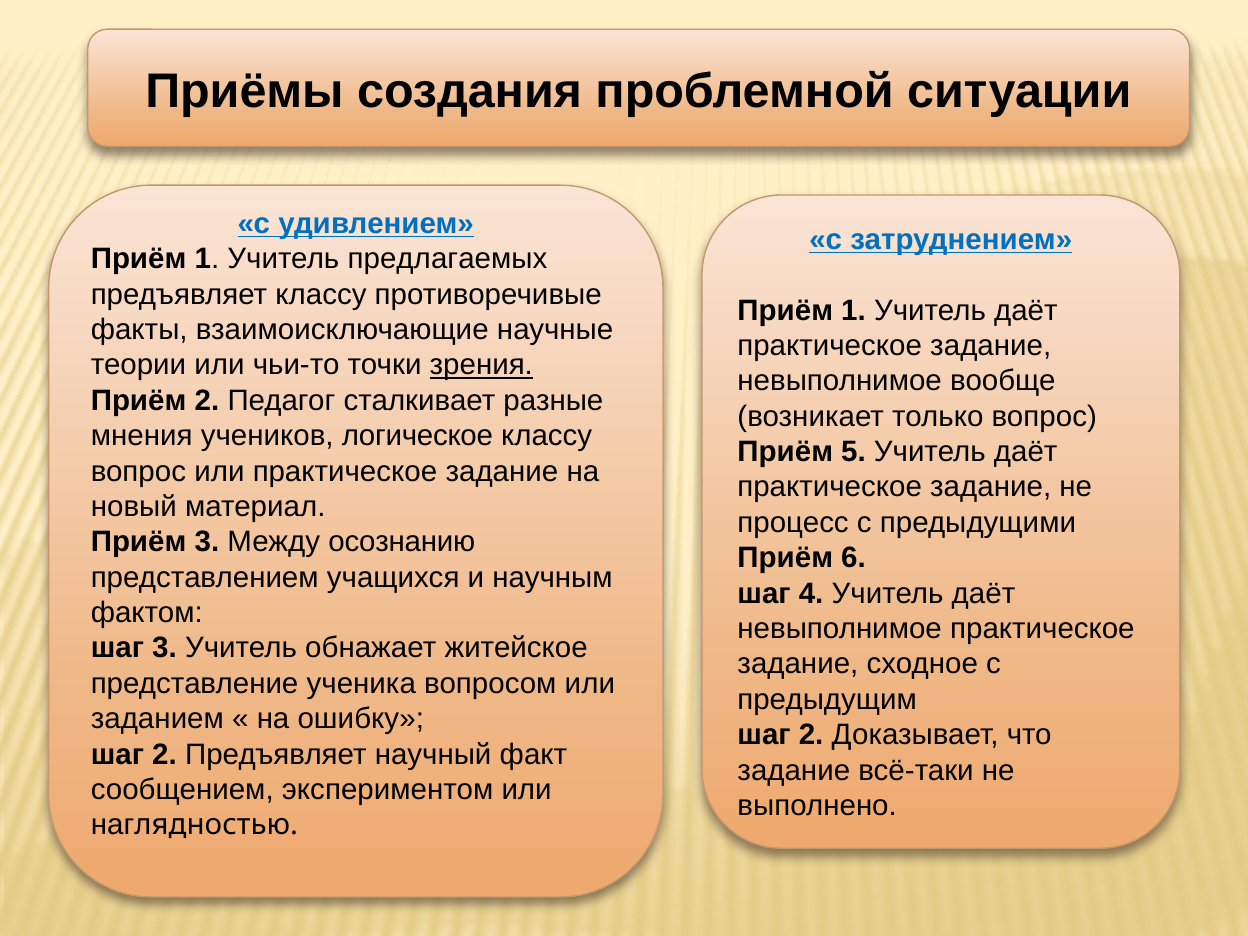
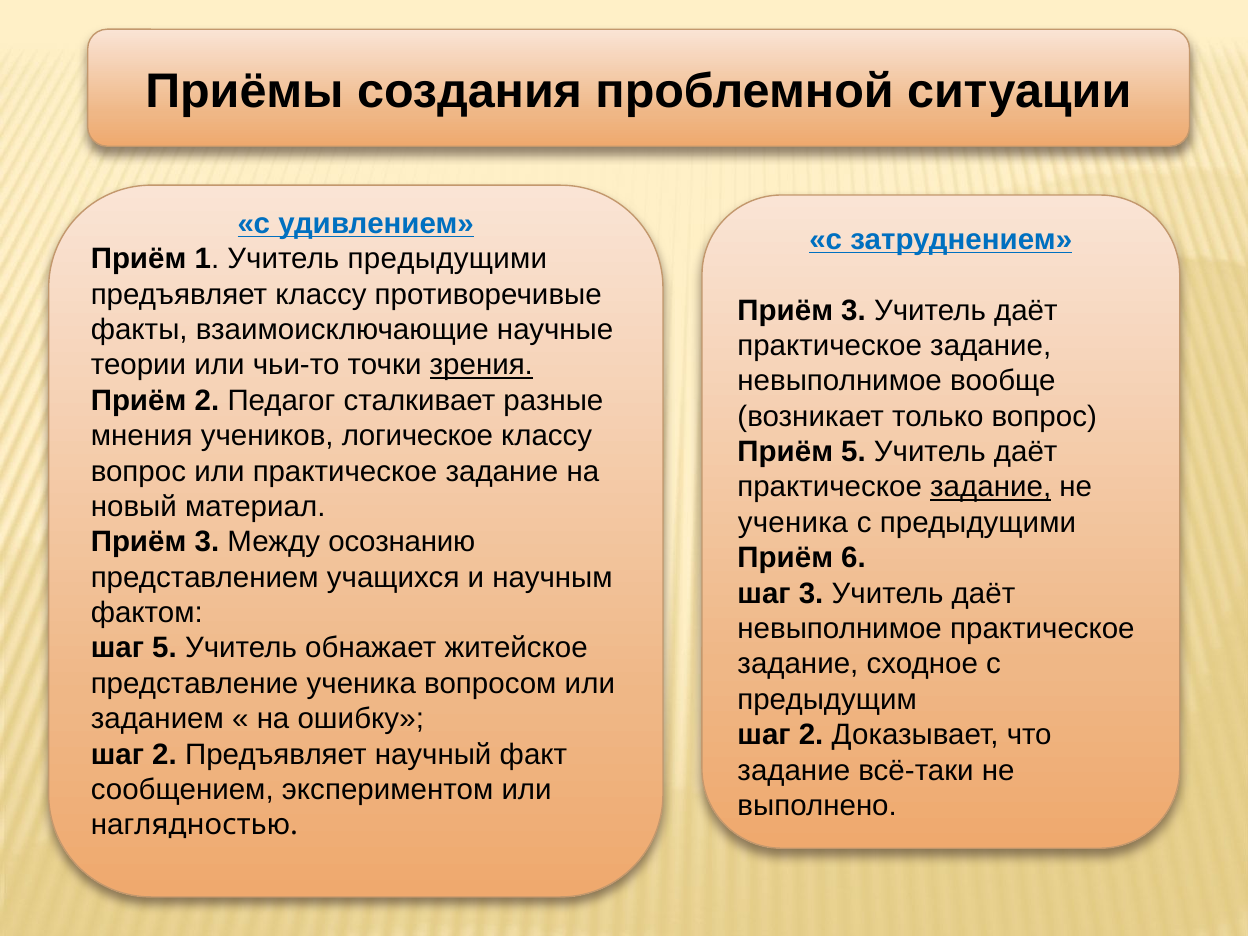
Учитель предлагаемых: предлагаемых -> предыдущими
1 at (853, 310): 1 -> 3
задание at (991, 487) underline: none -> present
процесс at (793, 523): процесс -> ученика
шаг 4: 4 -> 3
шаг 3: 3 -> 5
